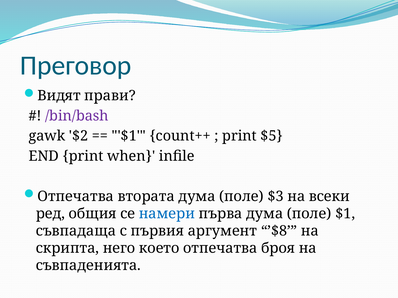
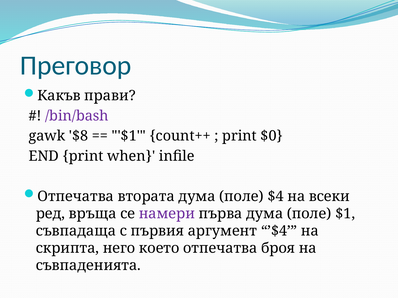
Видят: Видят -> Какъв
$2: $2 -> $8
$5: $5 -> $0
$3: $3 -> $4
общия: общия -> връща
намери colour: blue -> purple
’$8: ’$8 -> ’$4
